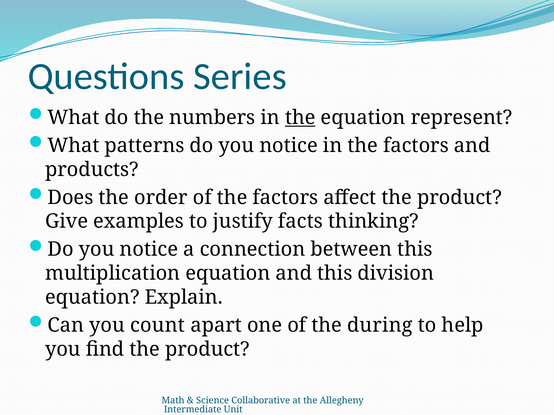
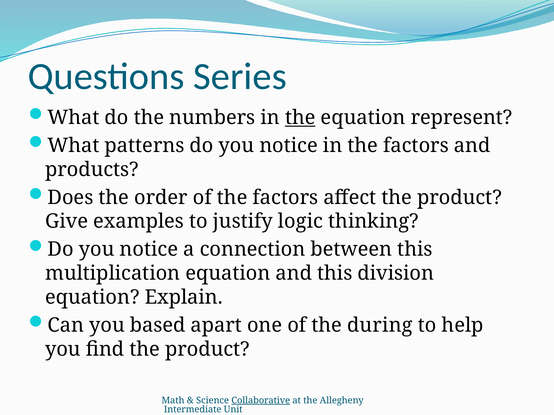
facts: facts -> logic
count: count -> based
Collaborative underline: none -> present
